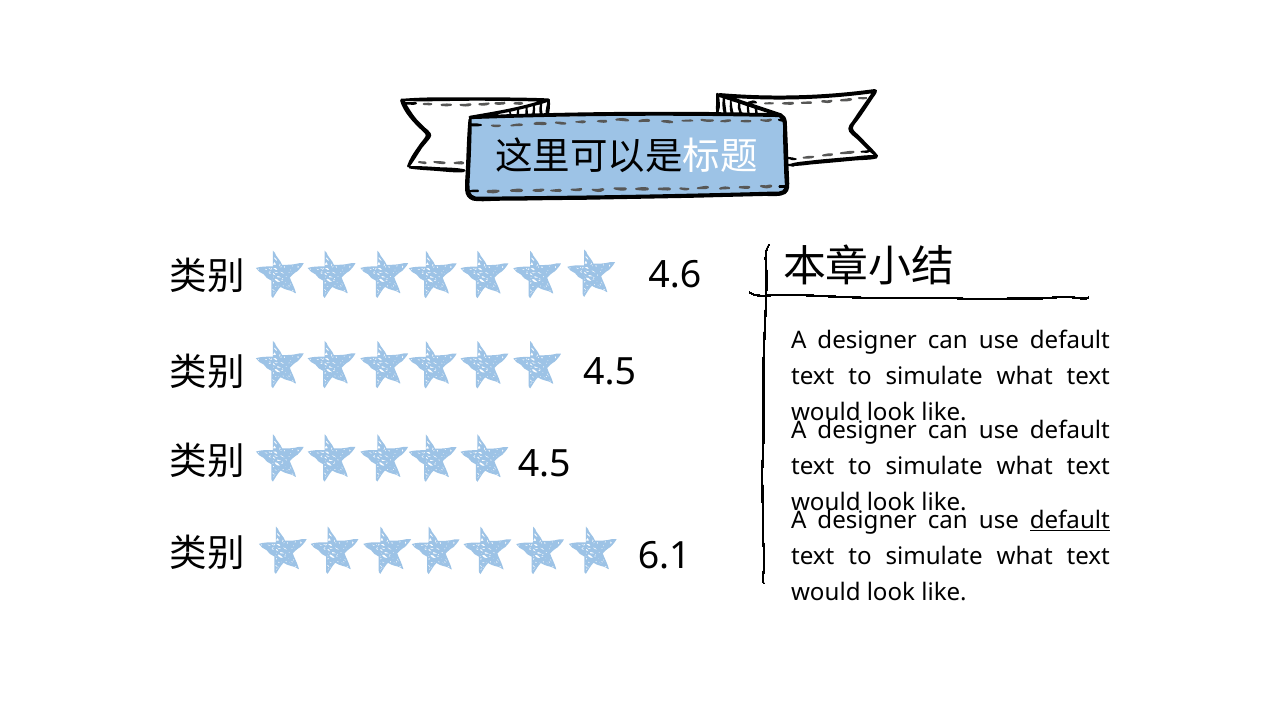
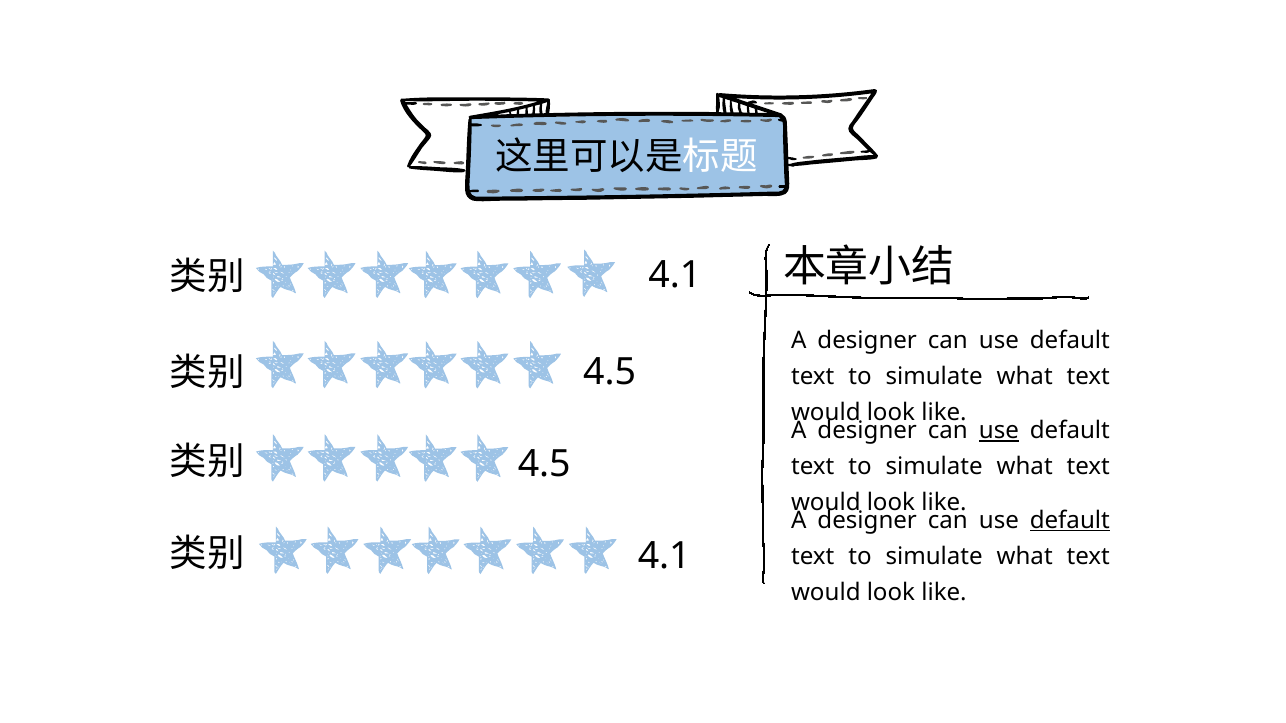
4.6 at (675, 276): 4.6 -> 4.1
use at (999, 431) underline: none -> present
6.1 at (664, 556): 6.1 -> 4.1
